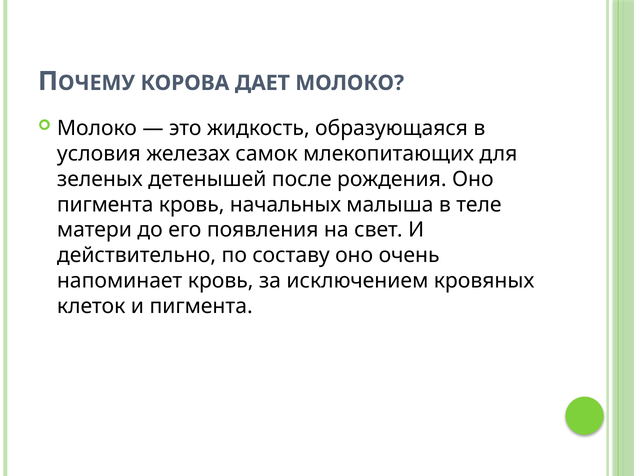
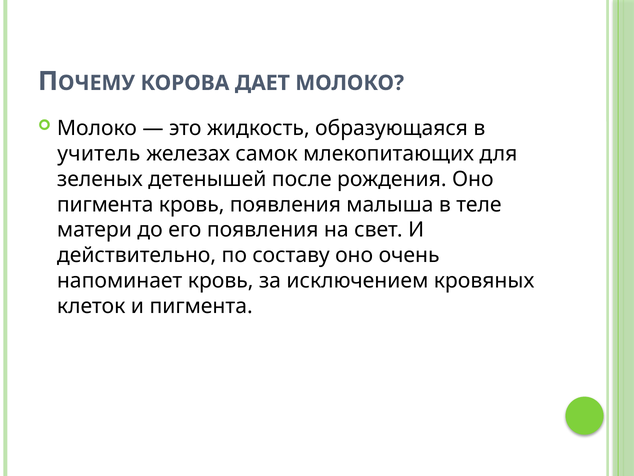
условия: условия -> учитель
кровь начальных: начальных -> появления
